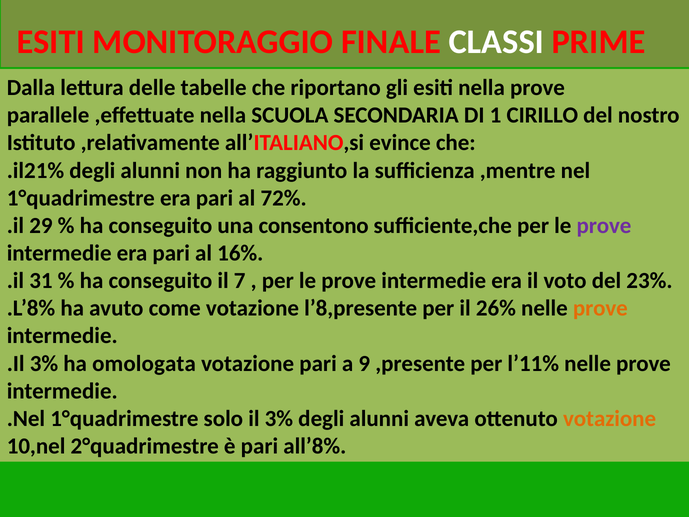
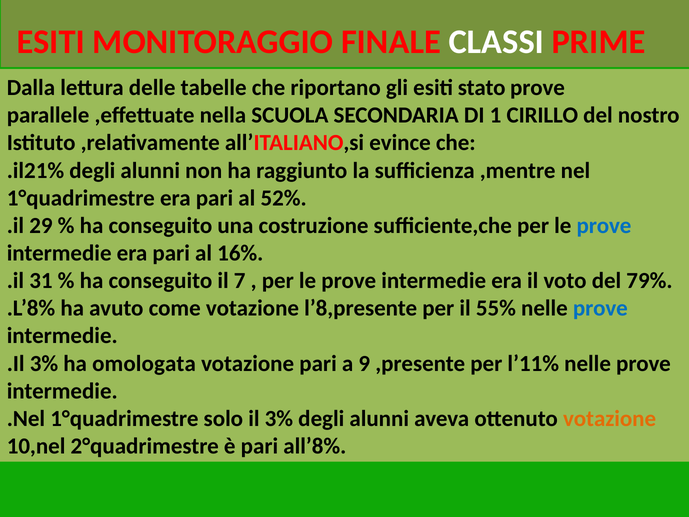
esiti nella: nella -> stato
72%: 72% -> 52%
consentono: consentono -> costruzione
prove at (604, 226) colour: purple -> blue
23%: 23% -> 79%
26%: 26% -> 55%
prove at (600, 308) colour: orange -> blue
